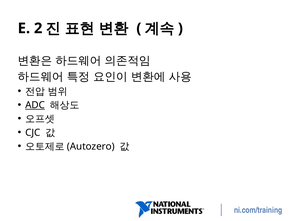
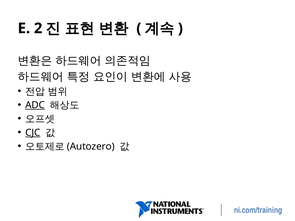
CJC underline: none -> present
